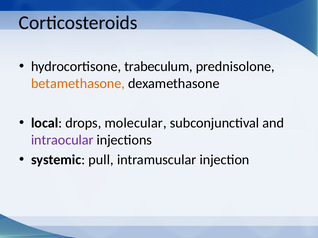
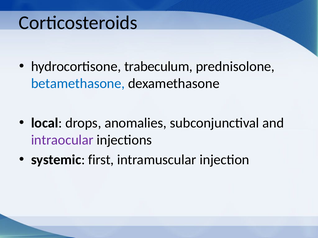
betamethasone colour: orange -> blue
molecular: molecular -> anomalies
pull: pull -> first
